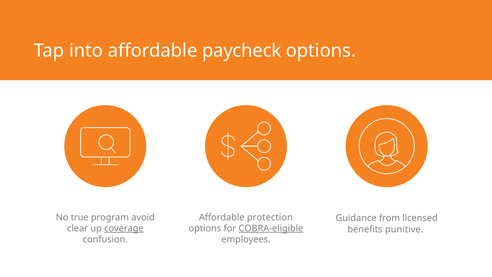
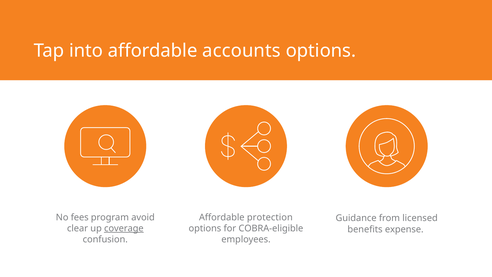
paycheck: paycheck -> accounts
true: true -> fees
COBRA-eligible underline: present -> none
punitive: punitive -> expense
